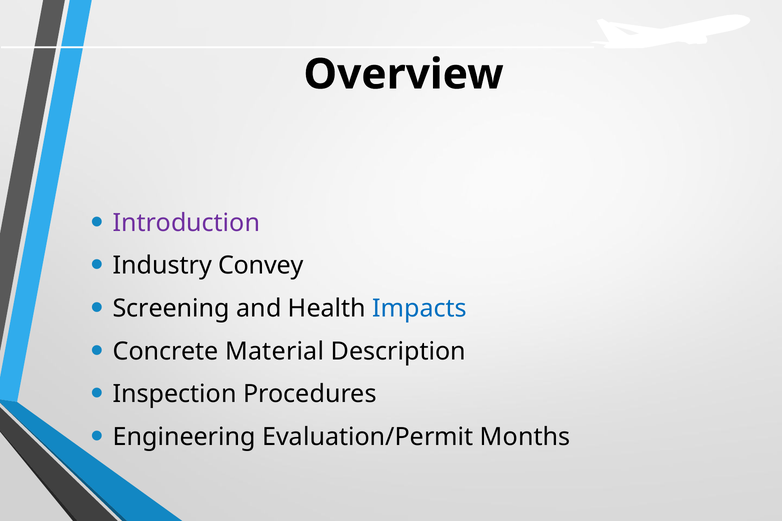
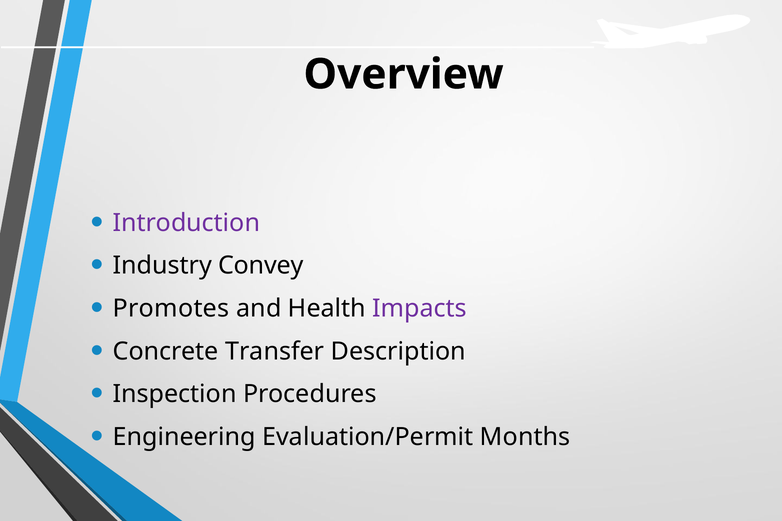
Screening: Screening -> Promotes
Impacts colour: blue -> purple
Material: Material -> Transfer
